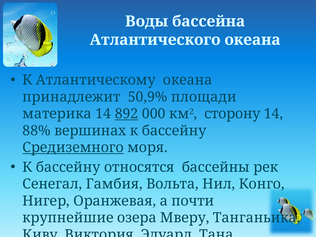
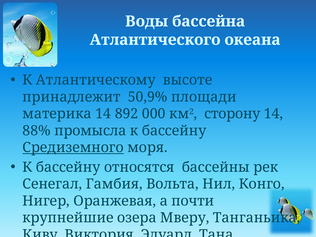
Атлантическому океана: океана -> высоте
892 underline: present -> none
вершинах: вершинах -> промысла
